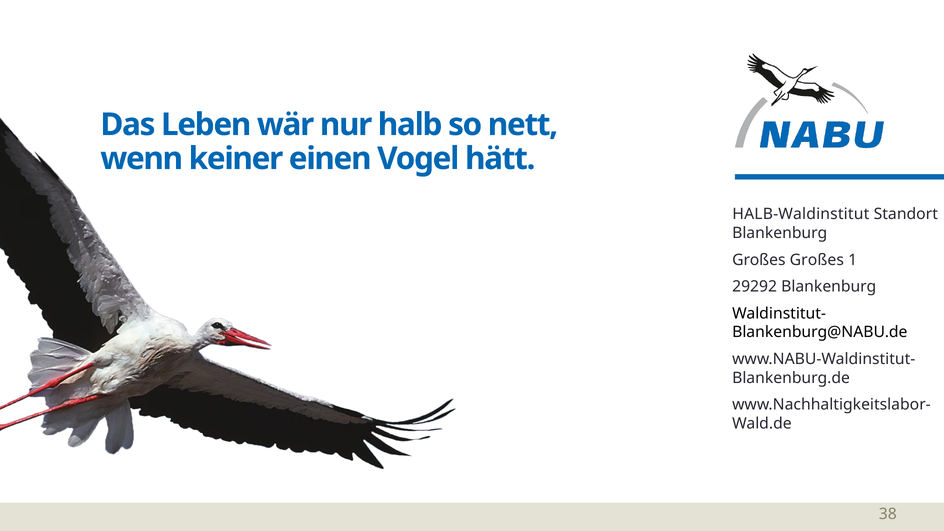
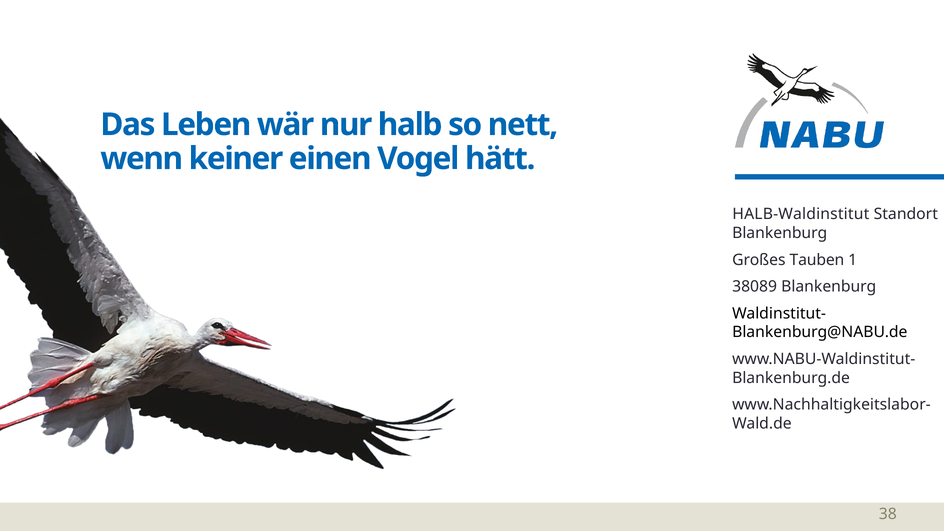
Großes Großes: Großes -> Tauben
29292: 29292 -> 38089
